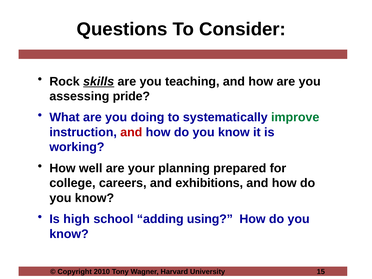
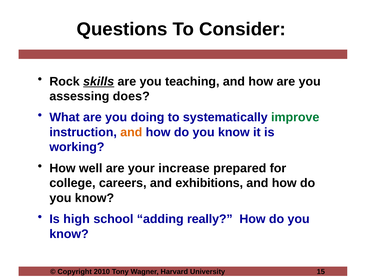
pride: pride -> does
and at (131, 132) colour: red -> orange
planning: planning -> increase
using: using -> really
